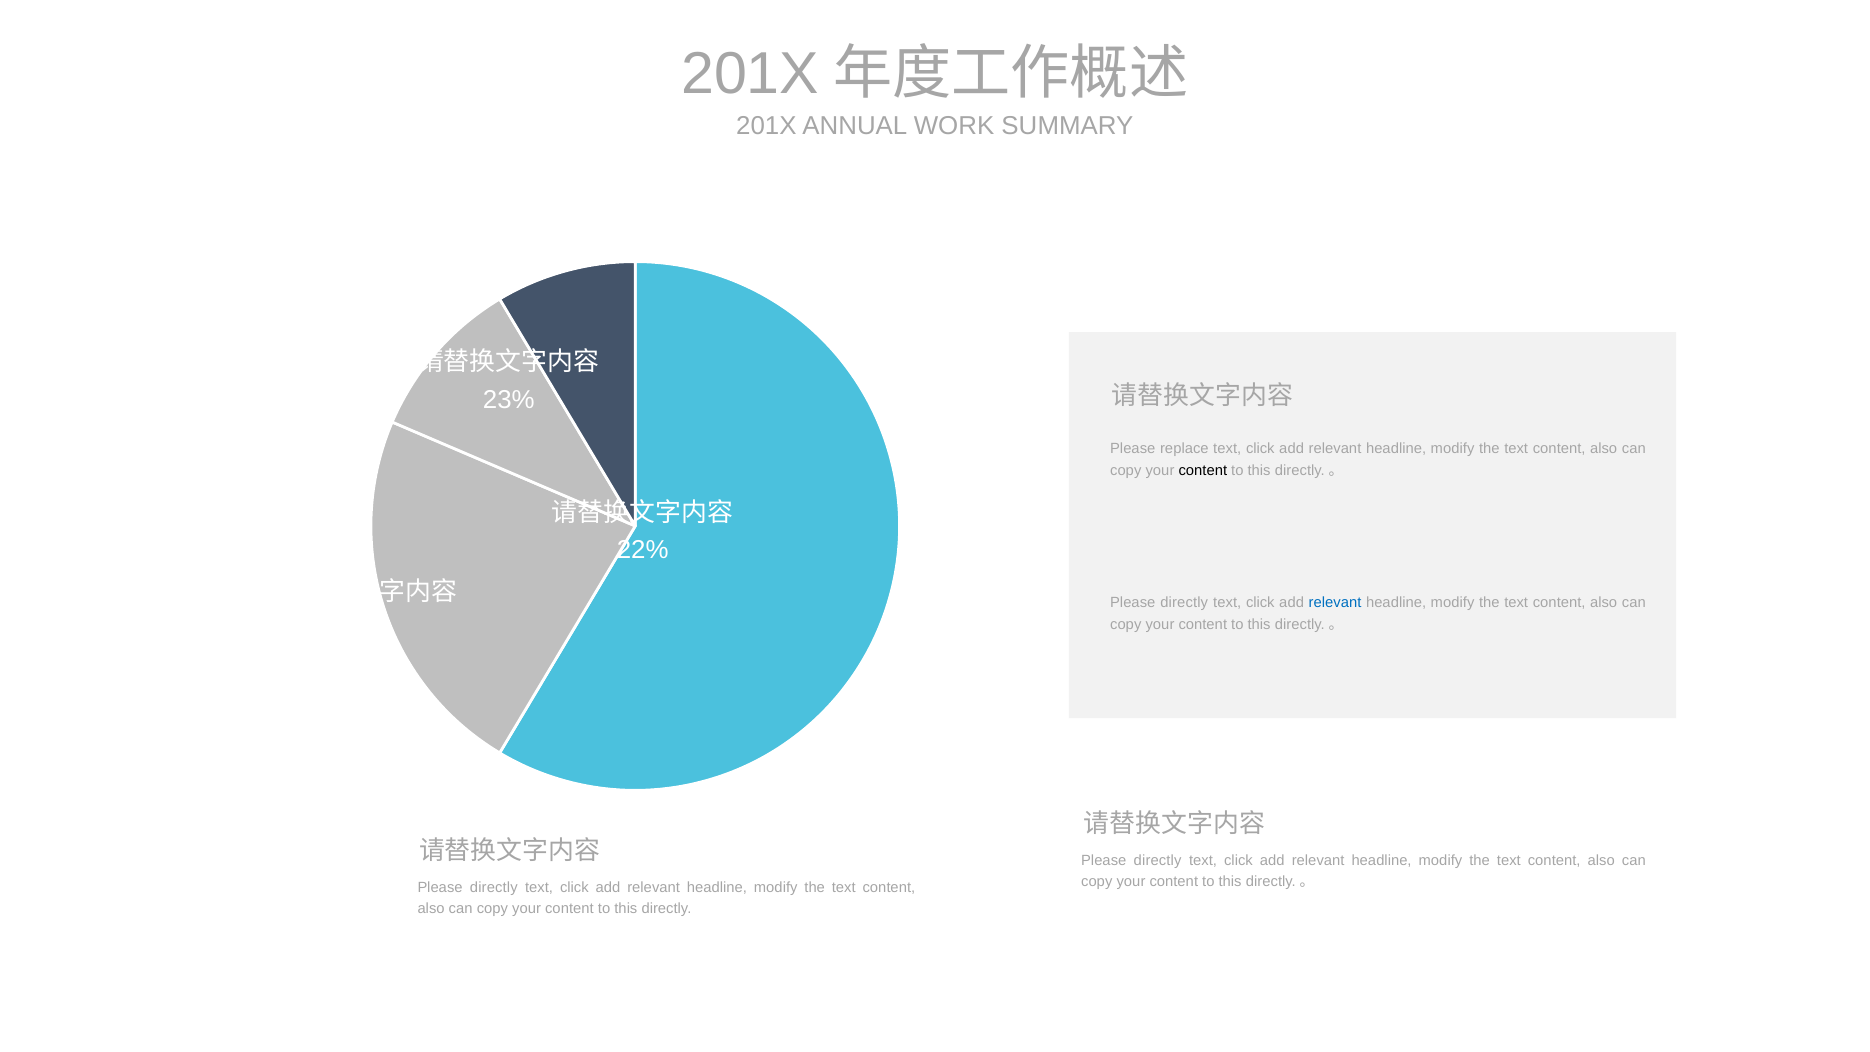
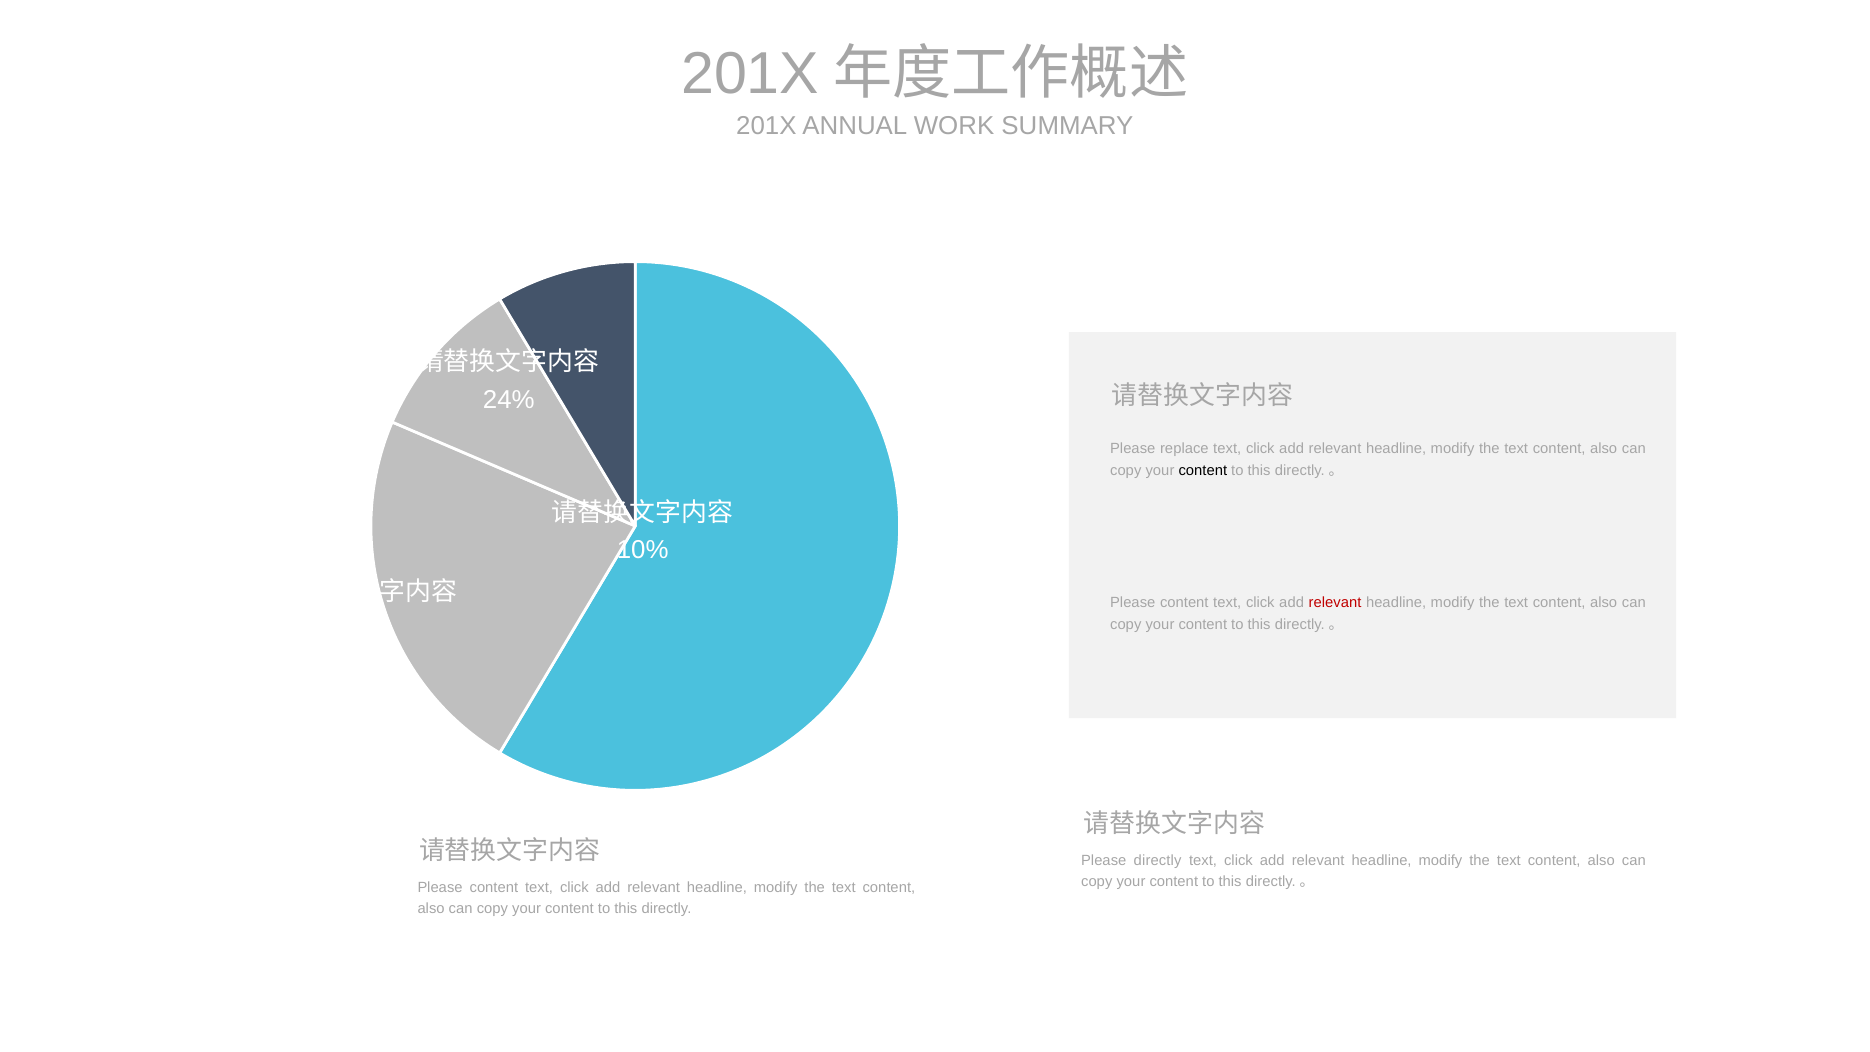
23%: 23% -> 24%
22%: 22% -> 10%
directly at (1184, 603): directly -> content
relevant at (1335, 603) colour: blue -> red
directly at (494, 887): directly -> content
